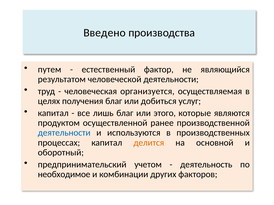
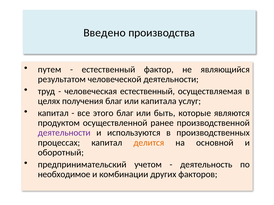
человеческая организуется: организуется -> естественный
добиться: добиться -> капитала
лишь: лишь -> этого
этого: этого -> быть
деятельности at (64, 133) colour: blue -> purple
